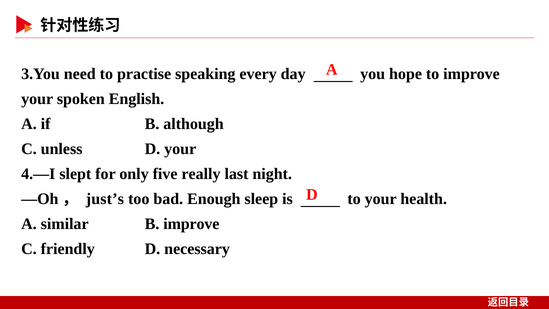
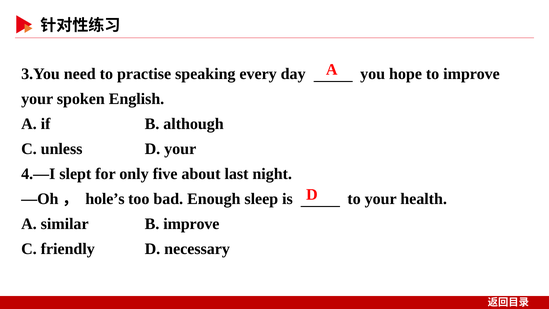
really: really -> about
just’s: just’s -> hole’s
